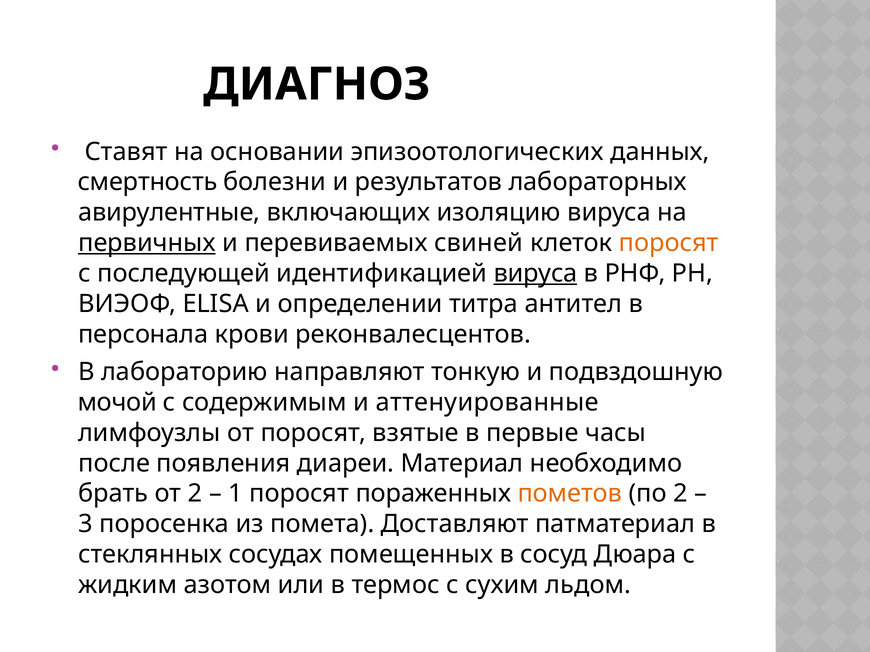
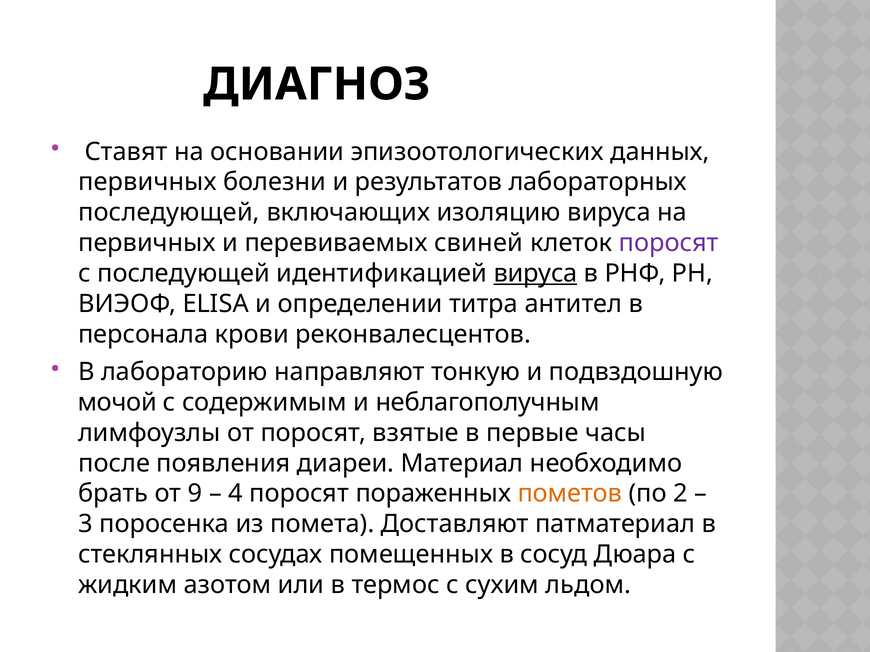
смертность at (148, 182): смертность -> первичных
авирулентные at (169, 213): авирулентные -> последующей
первичных at (147, 243) underline: present -> none
поросят at (669, 243) colour: orange -> purple
аттенуированные: аттенуированные -> неблагополучным
от 2: 2 -> 9
1: 1 -> 4
